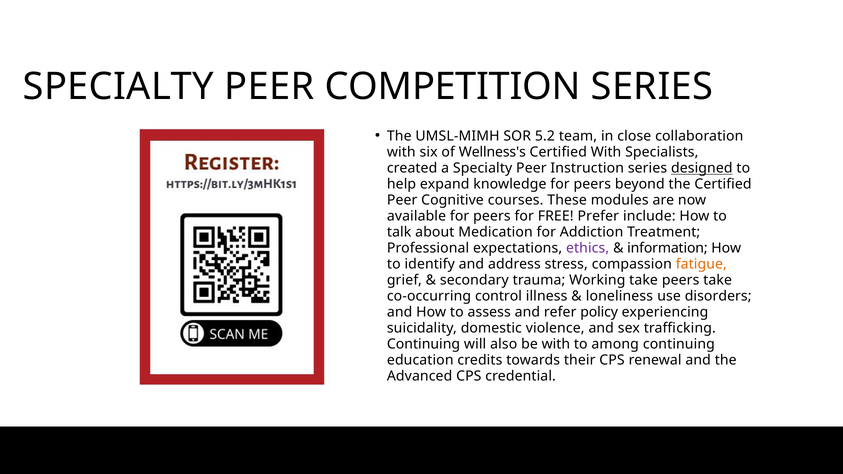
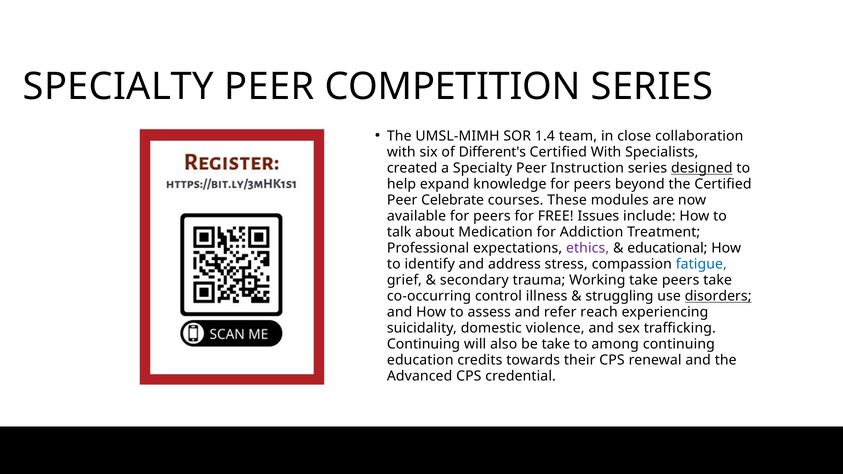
5.2: 5.2 -> 1.4
Wellness's: Wellness's -> Different's
Cognitive: Cognitive -> Celebrate
Prefer: Prefer -> Issues
information: information -> educational
fatigue colour: orange -> blue
loneliness: loneliness -> struggling
disorders underline: none -> present
policy: policy -> reach
be with: with -> take
